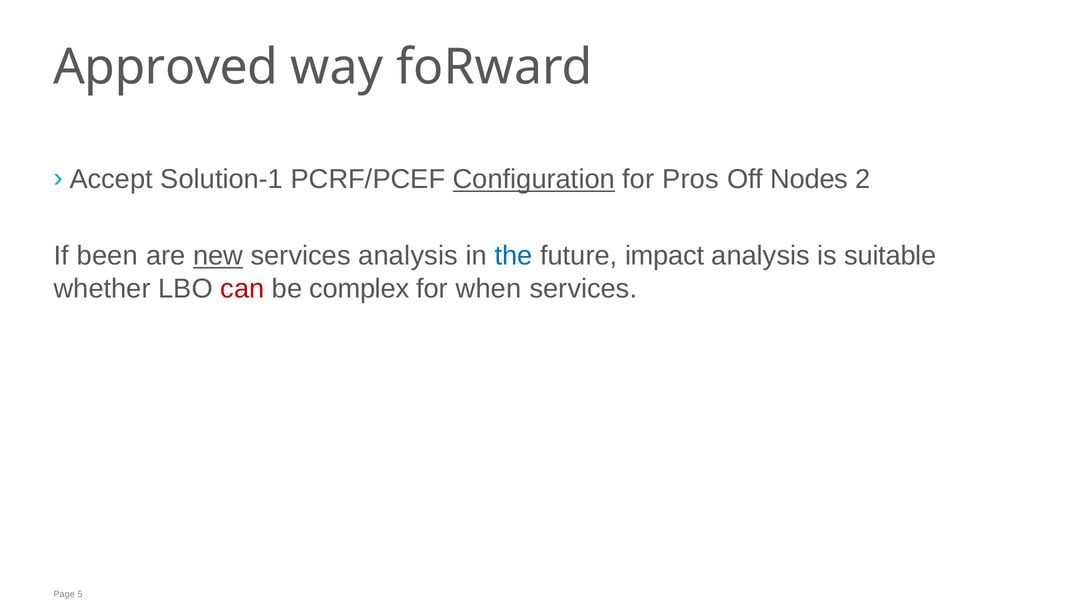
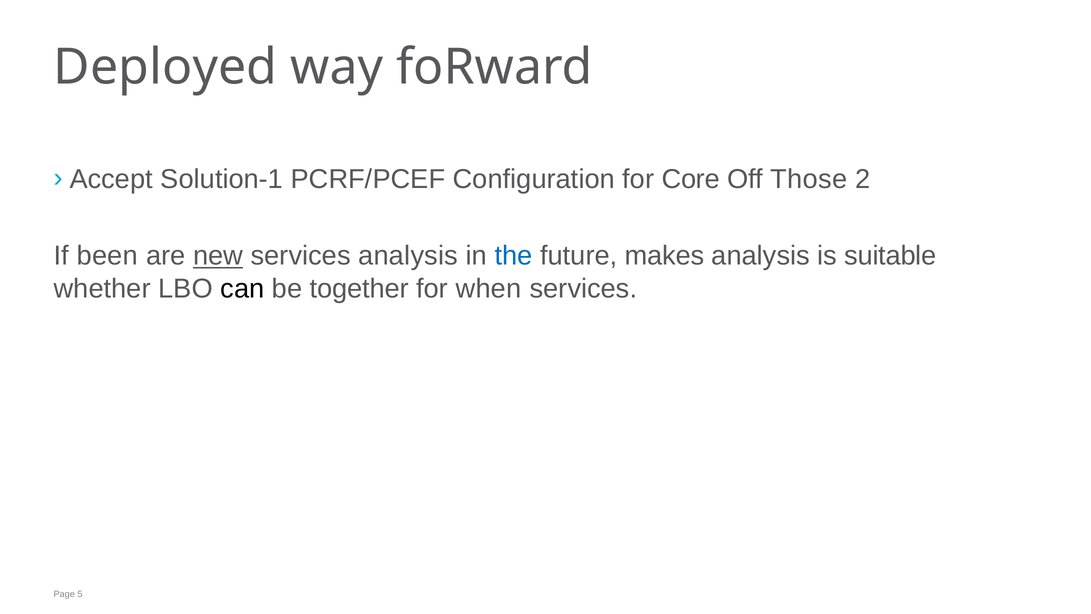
Approved: Approved -> Deployed
Configuration underline: present -> none
Pros: Pros -> Core
Nodes: Nodes -> Those
impact: impact -> makes
can colour: red -> black
complex: complex -> together
